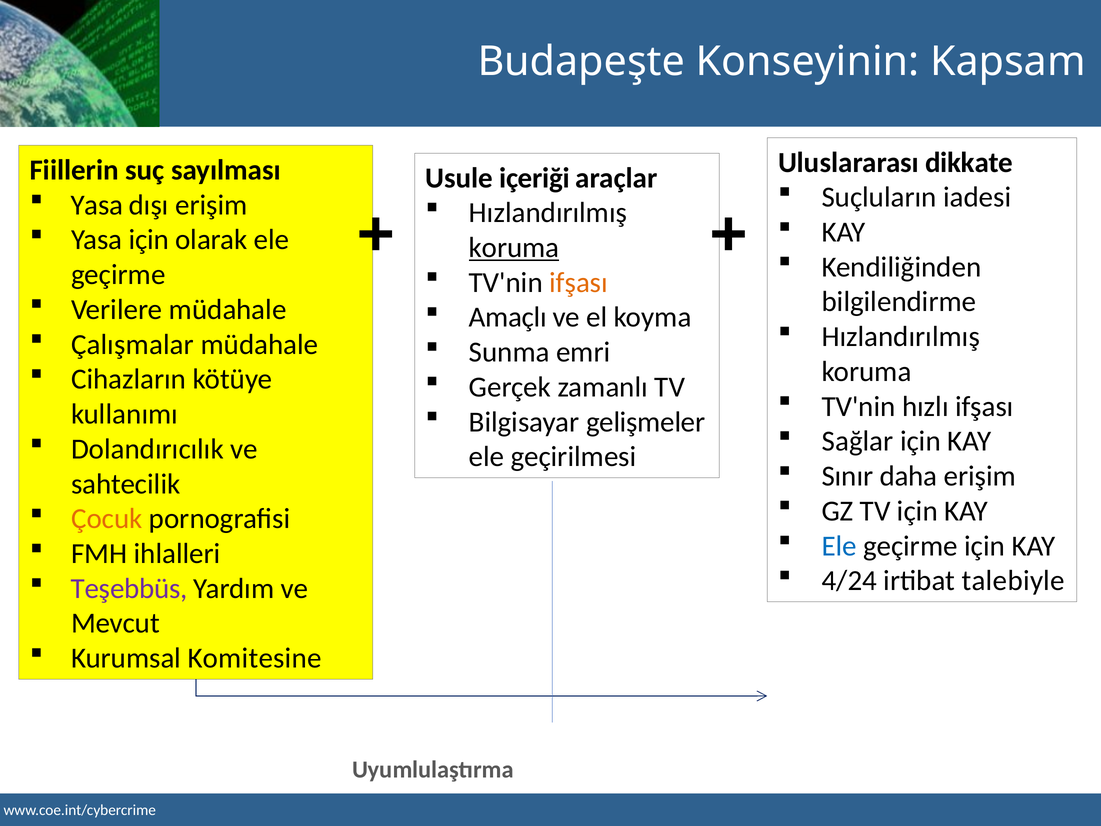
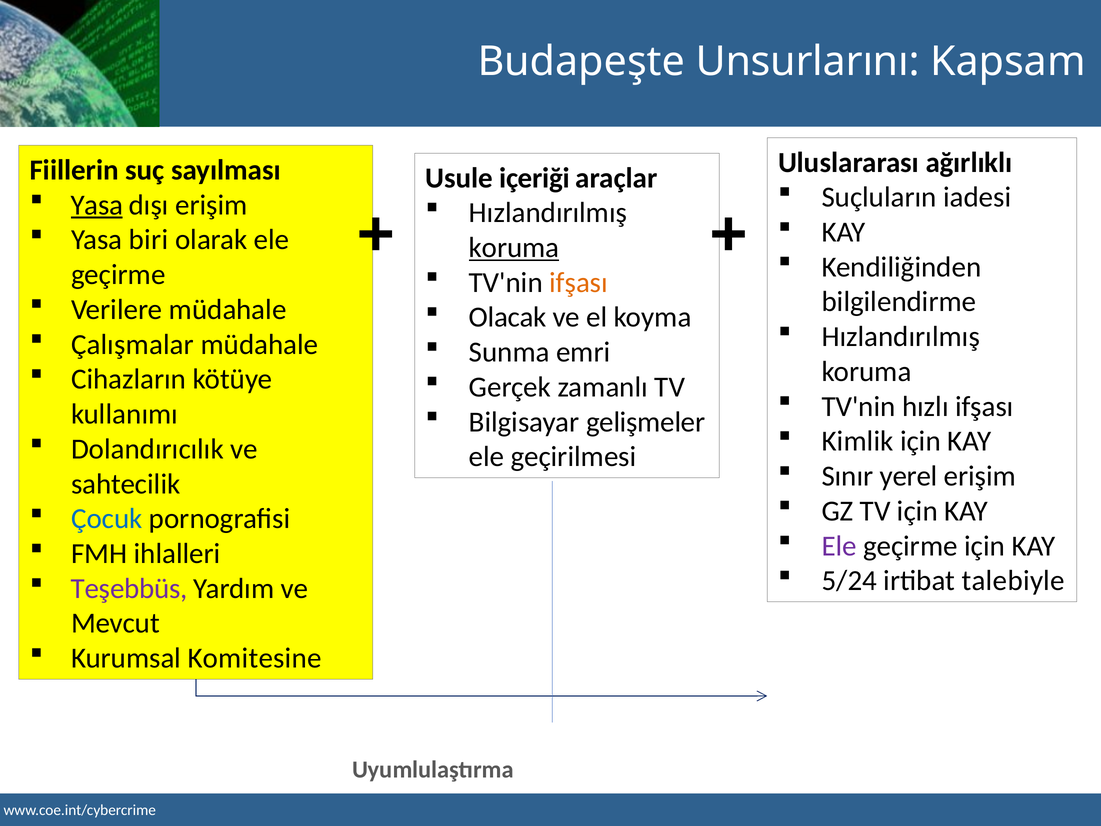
Konseyinin: Konseyinin -> Unsurlarını
dikkate: dikkate -> ağırlıklı
Yasa at (97, 205) underline: none -> present
Yasa için: için -> biri
Amaçlı: Amaçlı -> Olacak
Sağlar: Sağlar -> Kimlik
daha: daha -> yerel
Çocuk colour: orange -> blue
Ele at (839, 546) colour: blue -> purple
4/24: 4/24 -> 5/24
